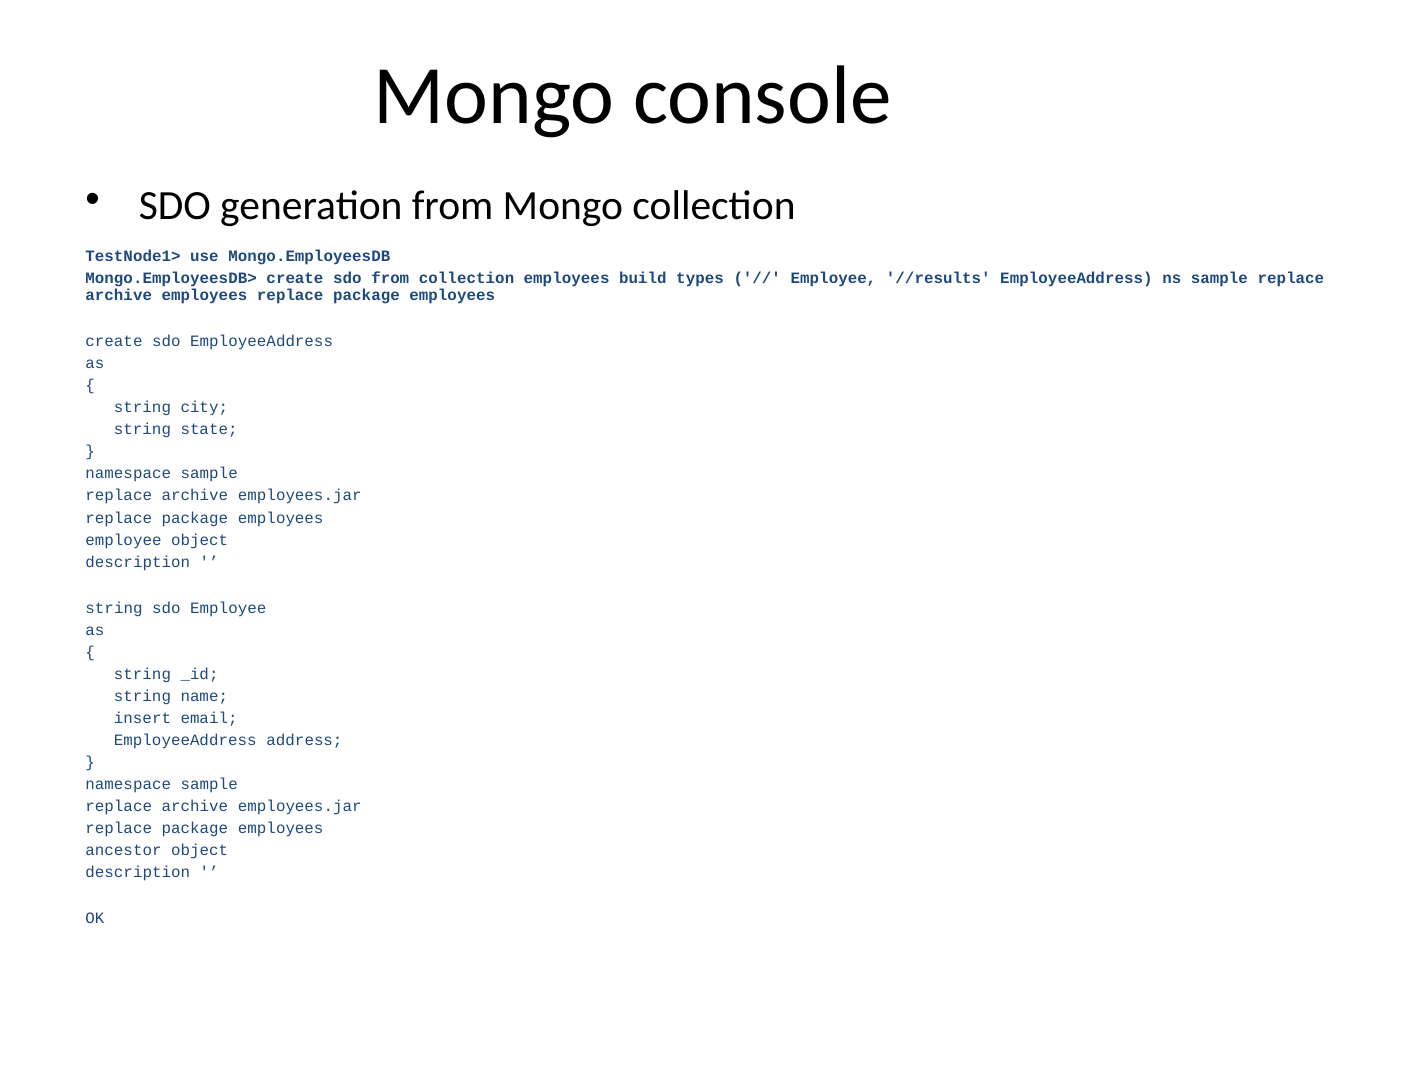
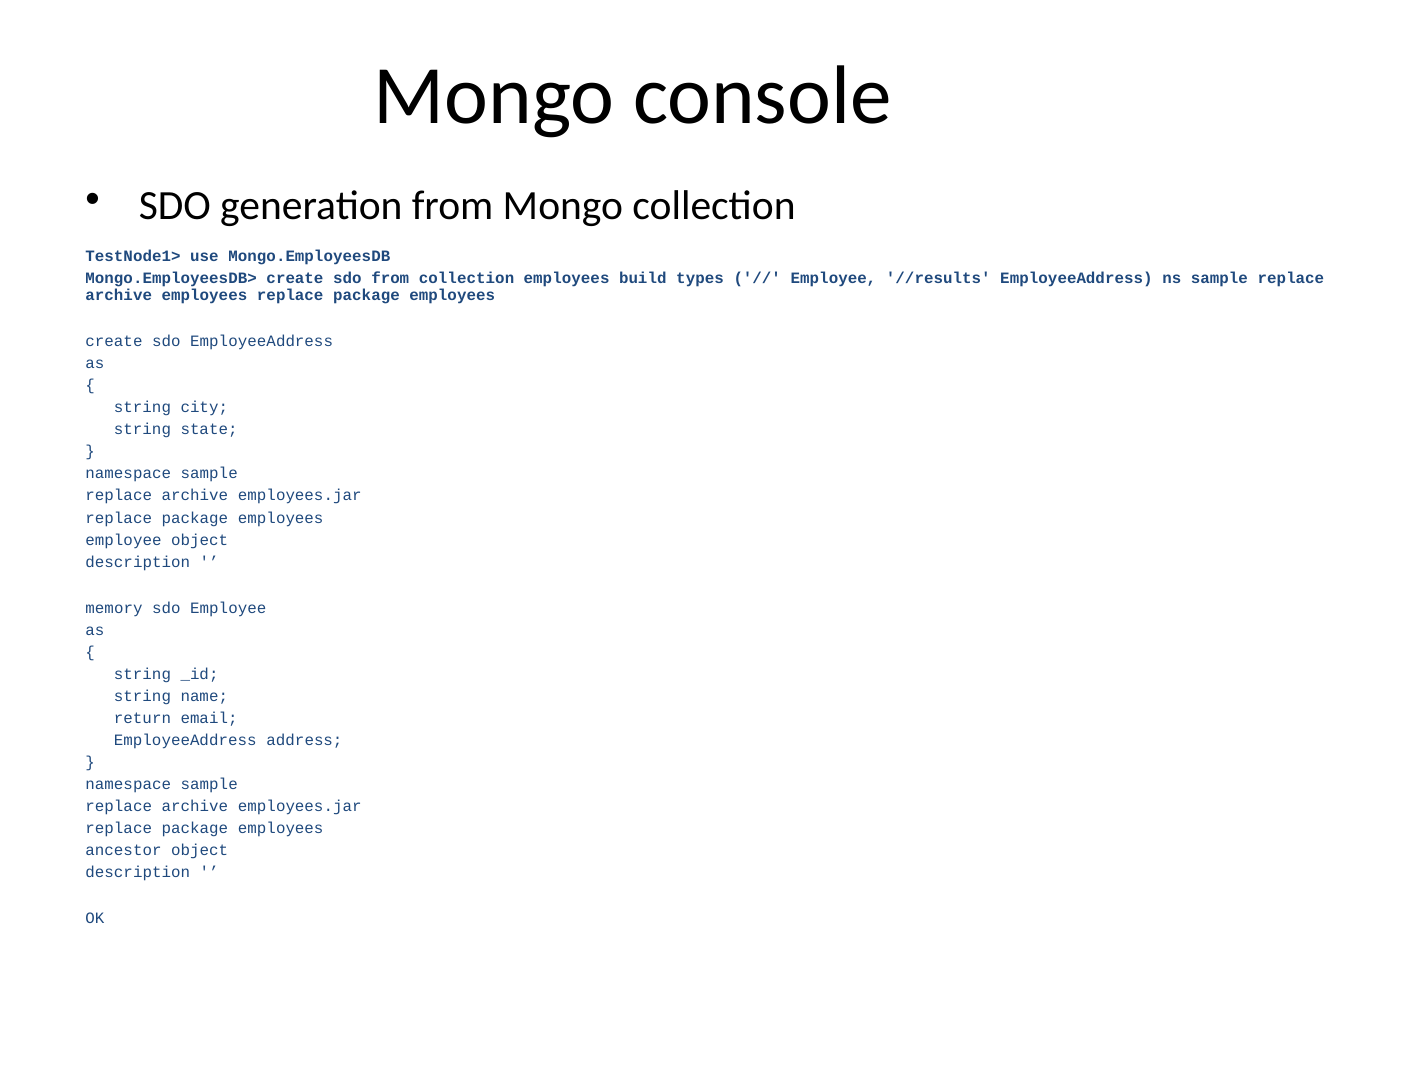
string at (114, 608): string -> memory
insert: insert -> return
